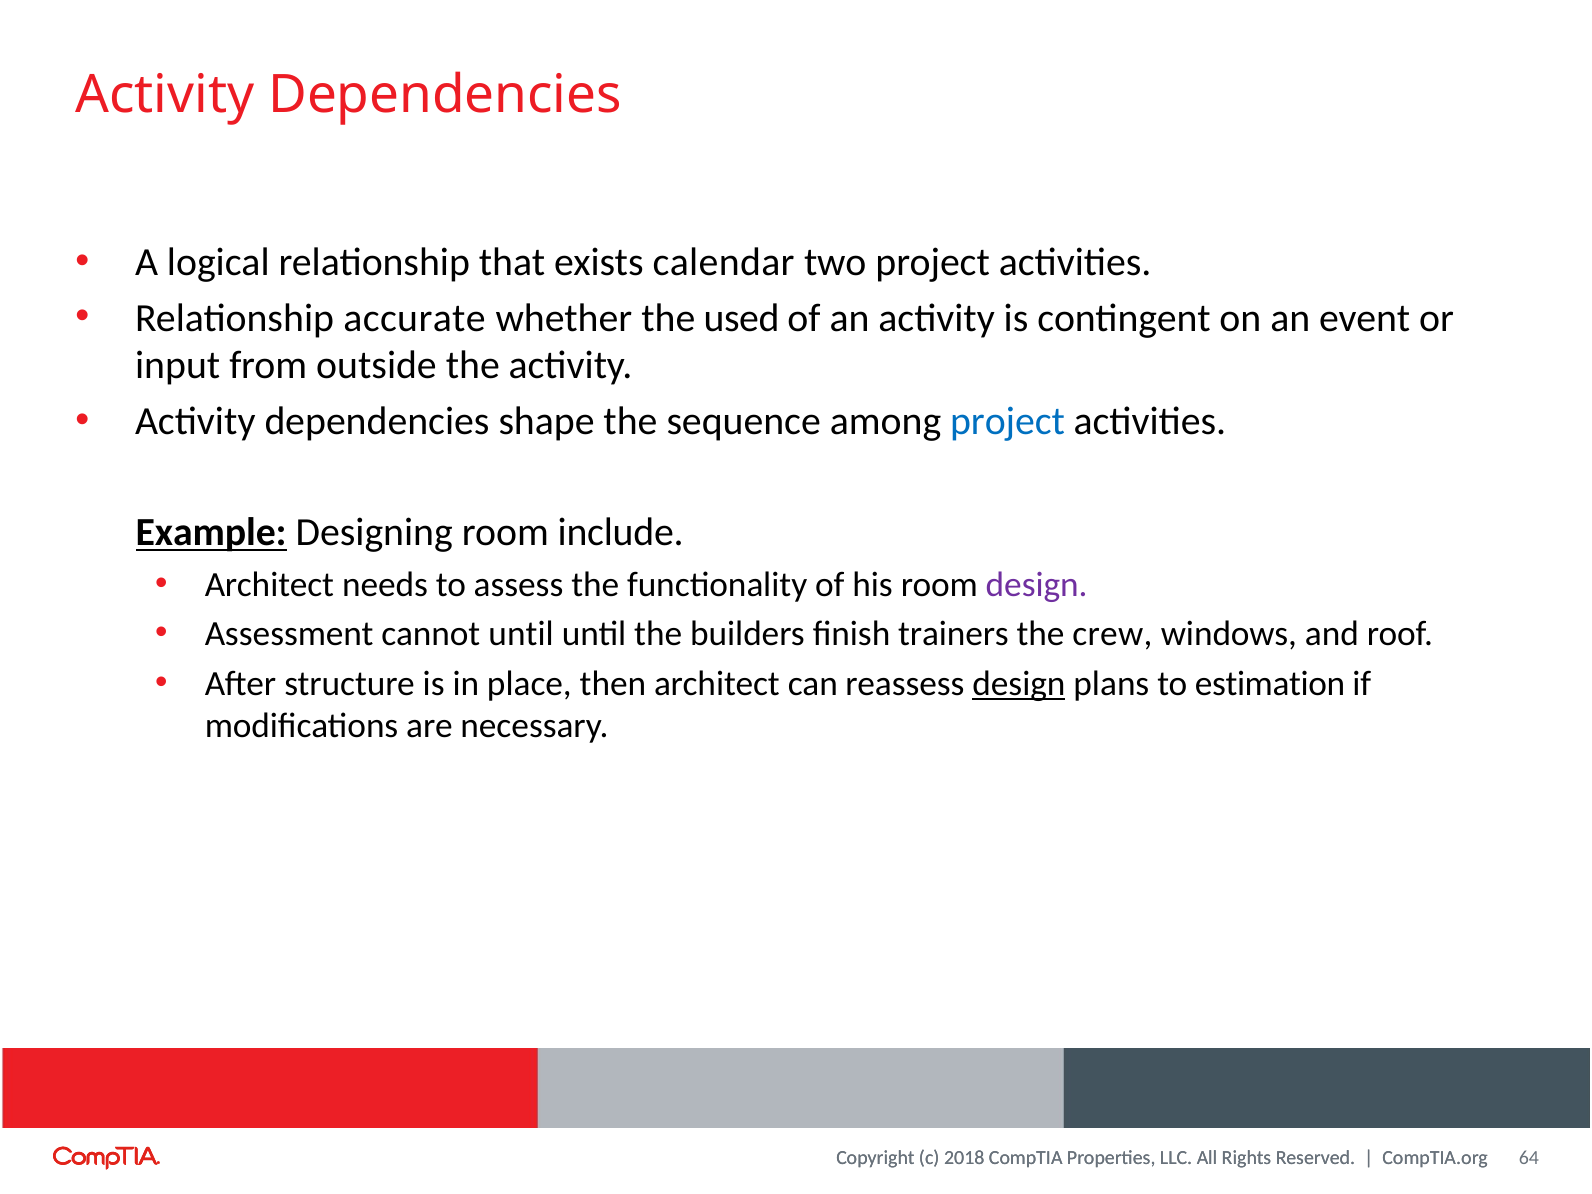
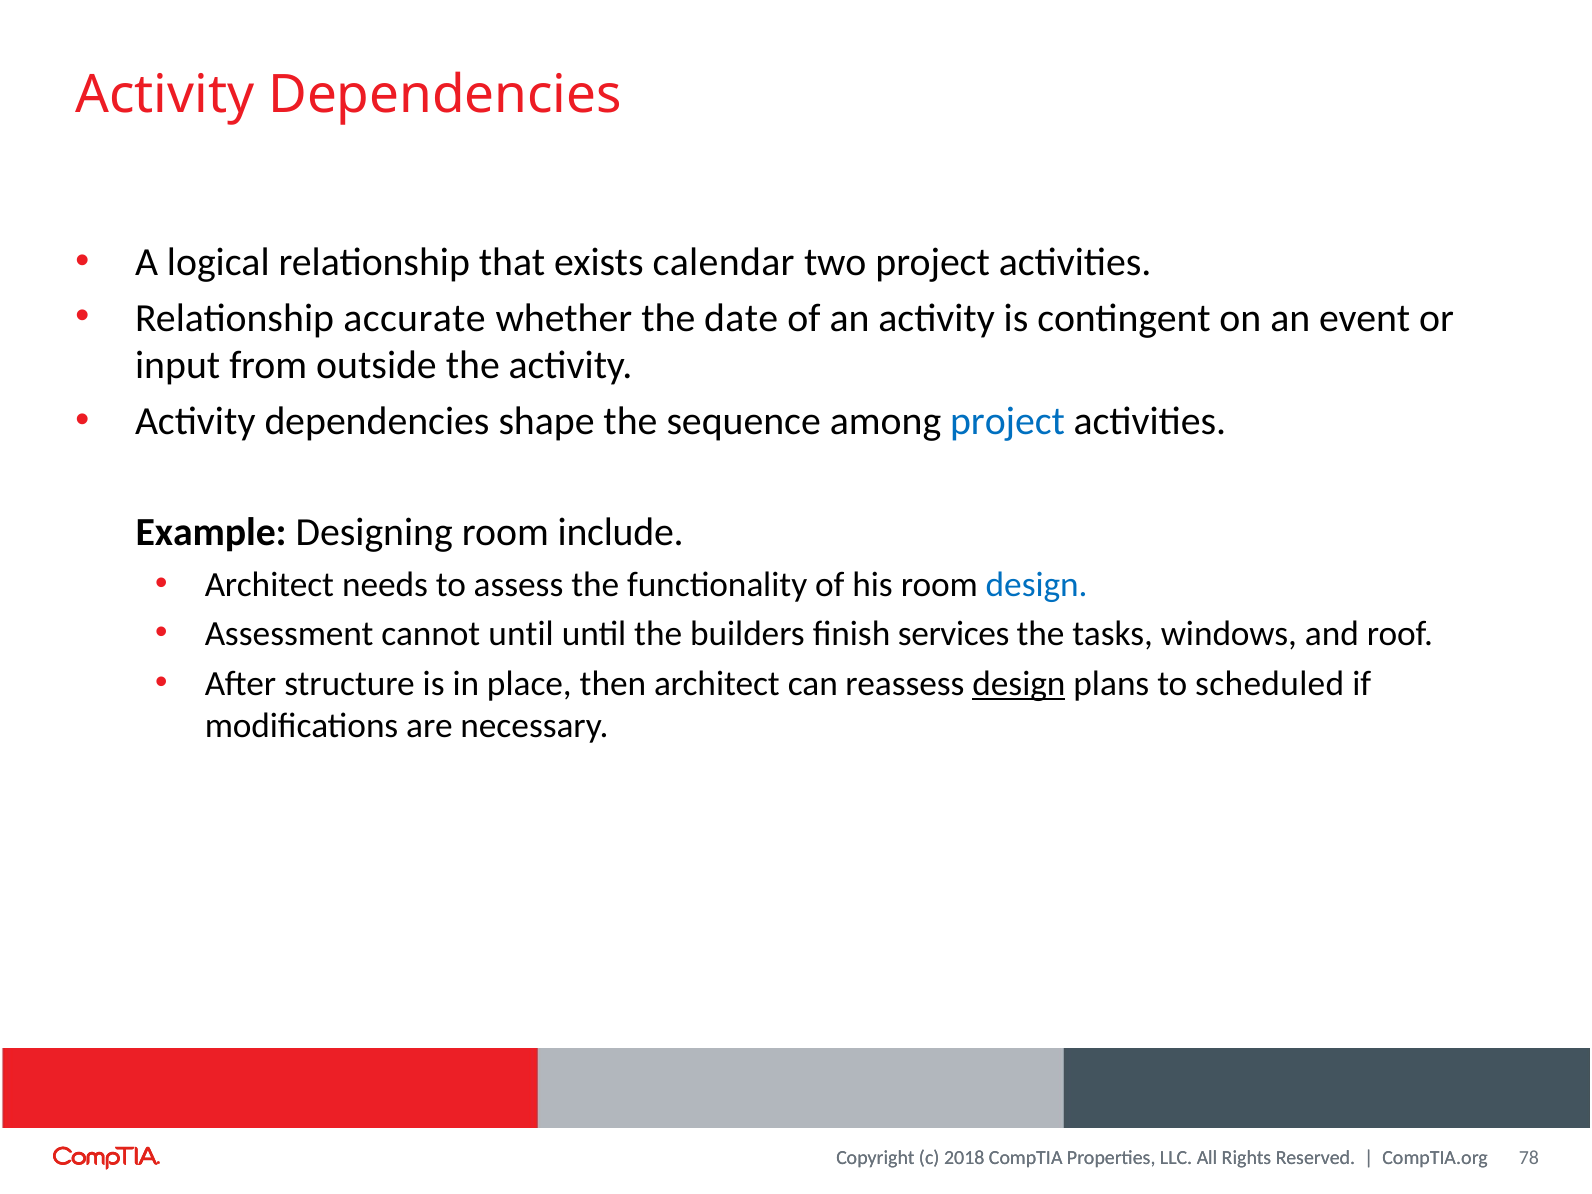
used: used -> date
Example underline: present -> none
design at (1037, 585) colour: purple -> blue
trainers: trainers -> services
crew: crew -> tasks
estimation: estimation -> scheduled
64: 64 -> 78
